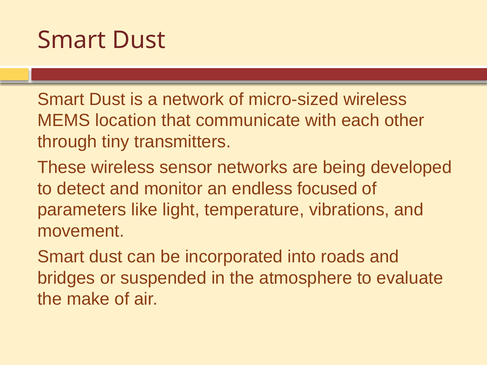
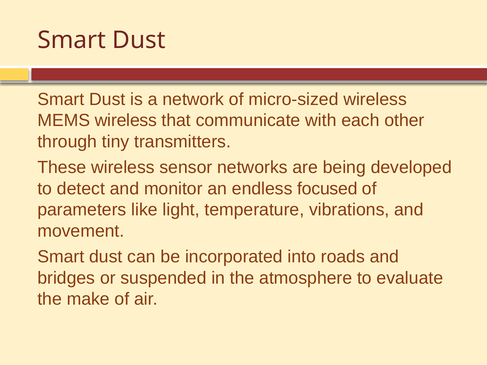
MEMS location: location -> wireless
